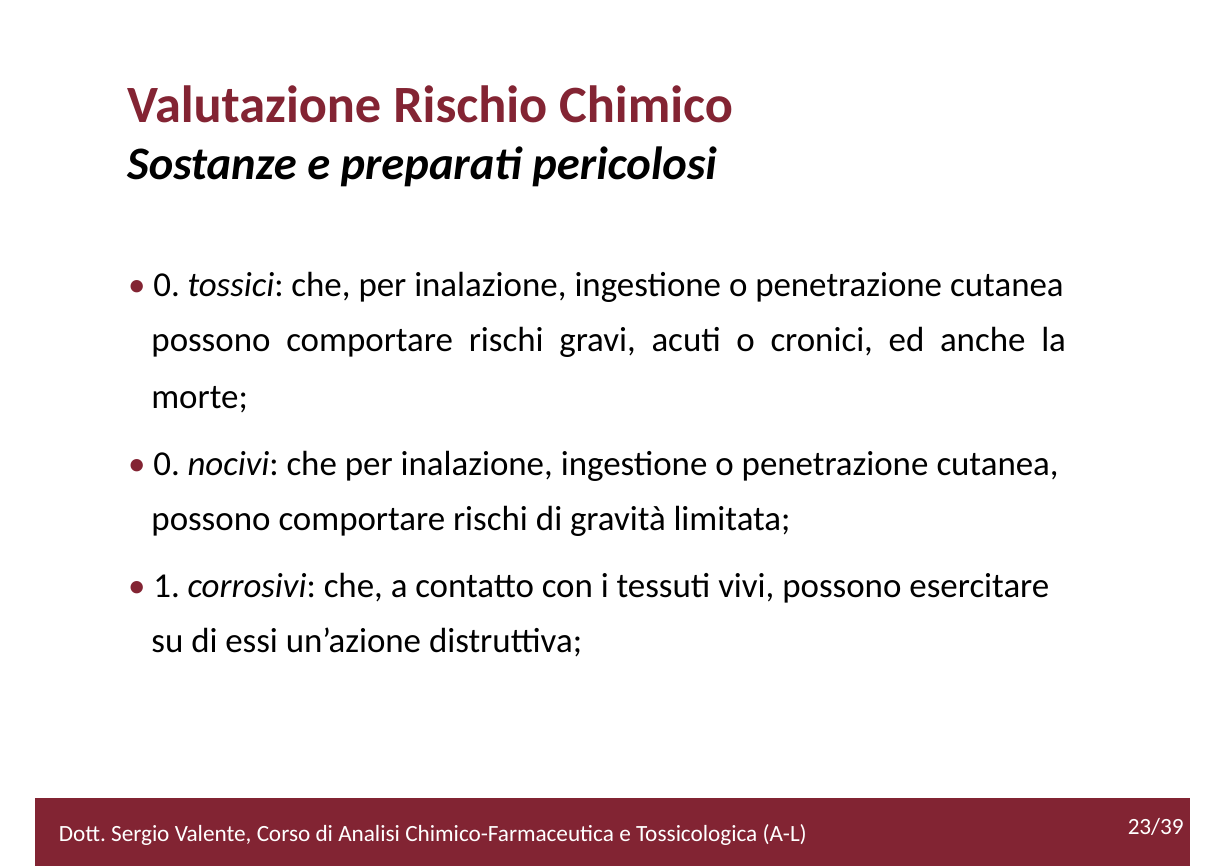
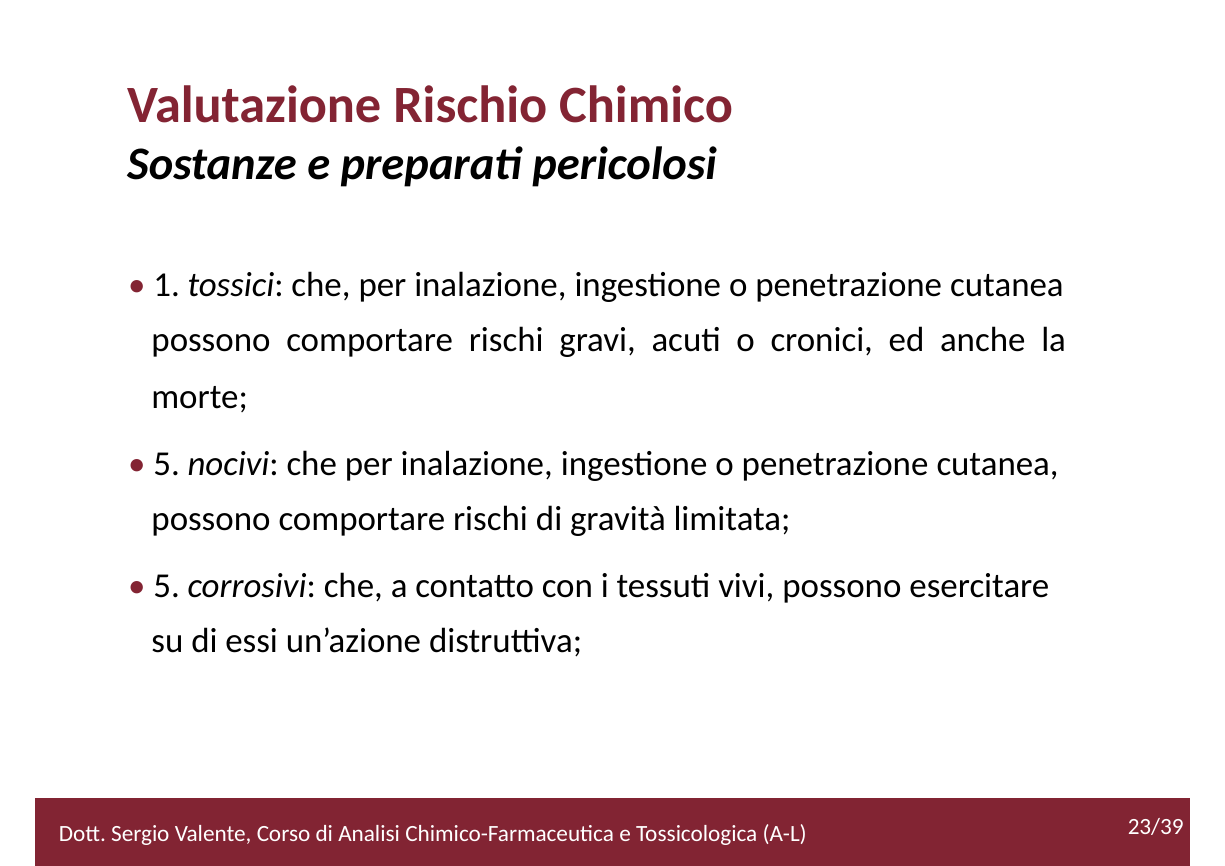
0 at (167, 285): 0 -> 1
0 at (167, 464): 0 -> 5
1 at (167, 586): 1 -> 5
